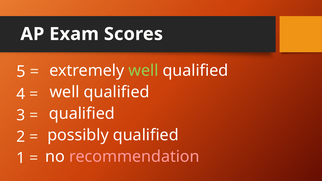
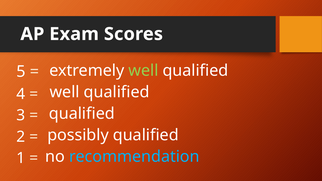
recommendation colour: pink -> light blue
